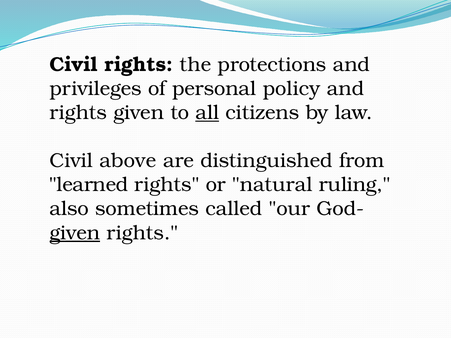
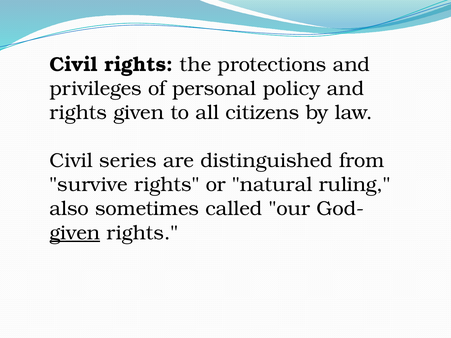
all underline: present -> none
above: above -> series
learned: learned -> survive
